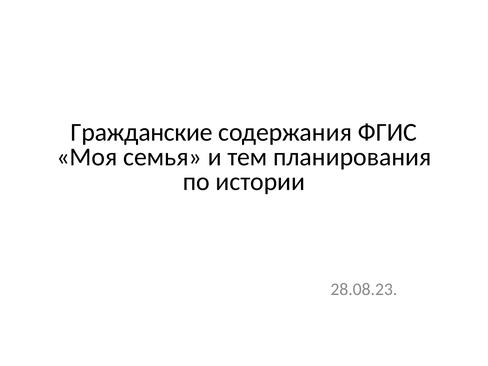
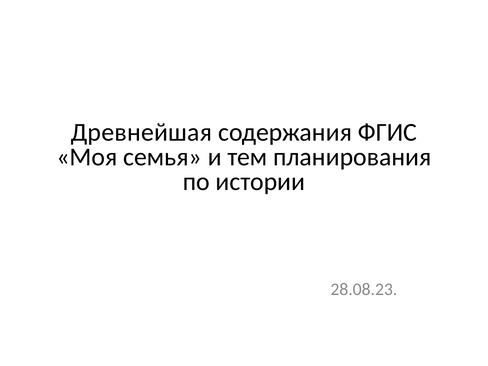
Гражданские: Гражданские -> Древнейшая
